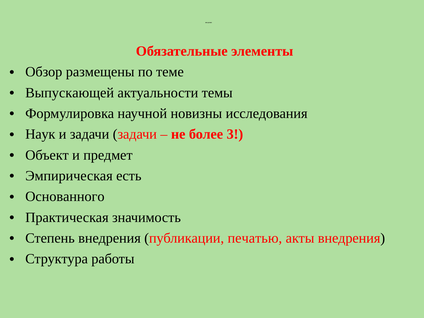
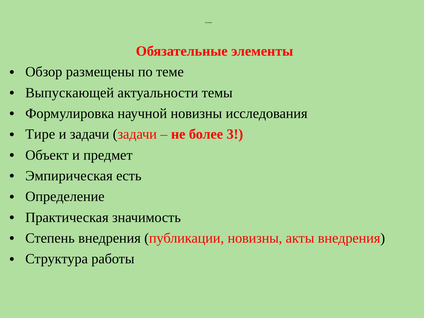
Наук: Наук -> Тире
Основанного: Основанного -> Определение
публикации печатью: печатью -> новизны
